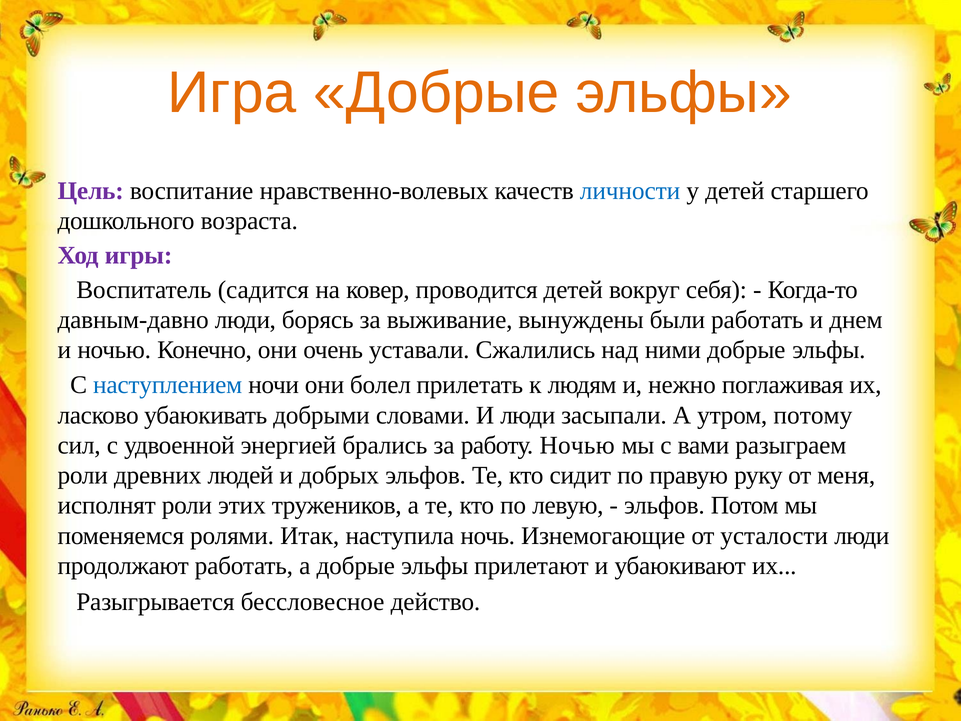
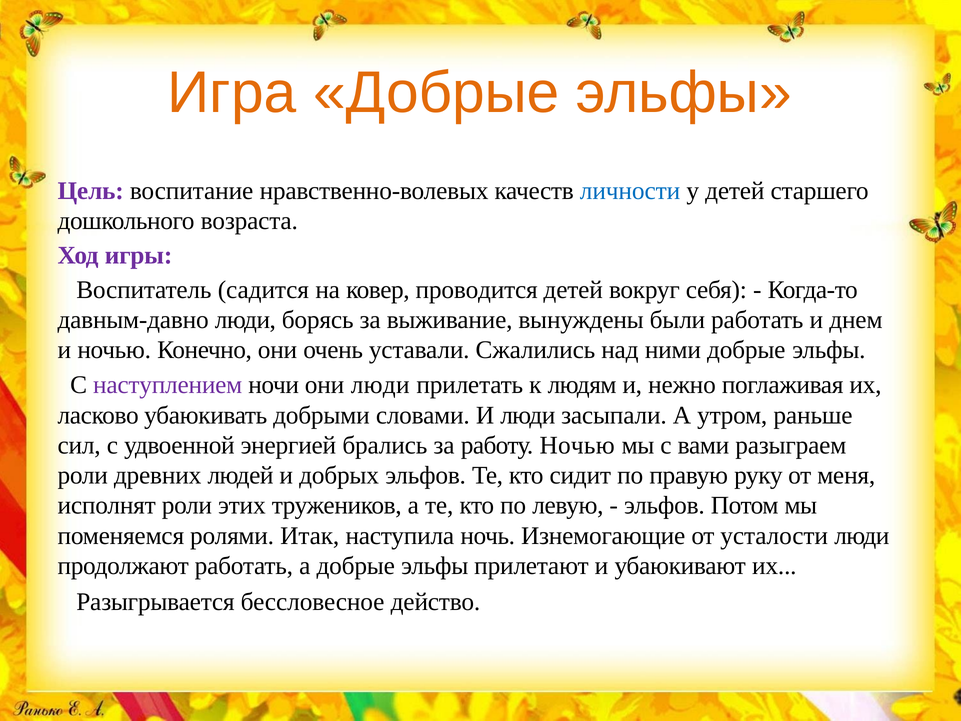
наступлением colour: blue -> purple
они болел: болел -> люди
потому: потому -> раньше
